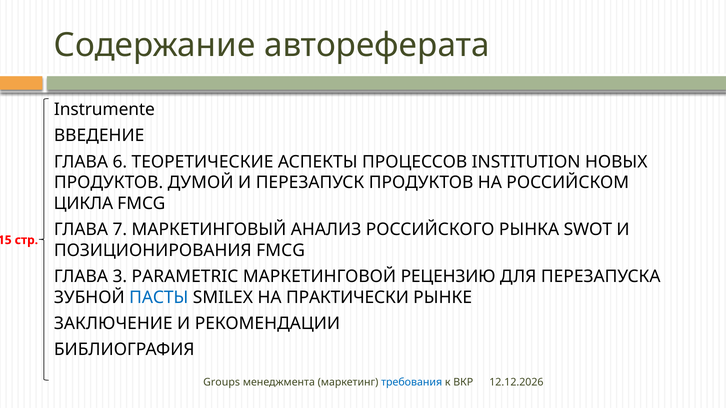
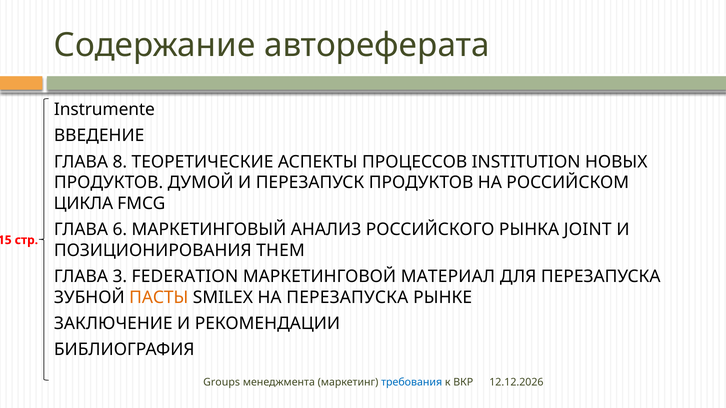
6: 6 -> 8
7: 7 -> 6
SWOT: SWOT -> JOINT
ПОЗИЦИОНИРОВАНИЯ FMCG: FMCG -> THEM
PARAMETRIC: PARAMETRIC -> FEDERATION
РЕЦЕНЗИЮ: РЕЦЕНЗИЮ -> МАТЕРИАЛ
ПАСТЫ colour: blue -> orange
НА ПРАКТИЧЕСКИ: ПРАКТИЧЕСКИ -> ПЕРЕЗАПУСКА
